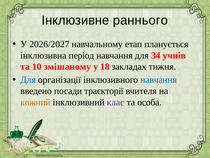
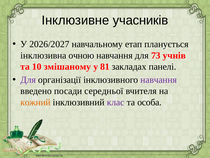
раннього: раннього -> учасників
період: період -> очною
34: 34 -> 73
18: 18 -> 81
тижня: тижня -> панелі
Для at (28, 80) colour: blue -> purple
навчання at (159, 80) colour: blue -> purple
траєкторії: траєкторії -> середньої
